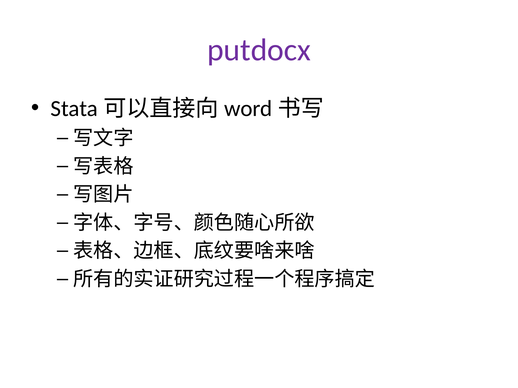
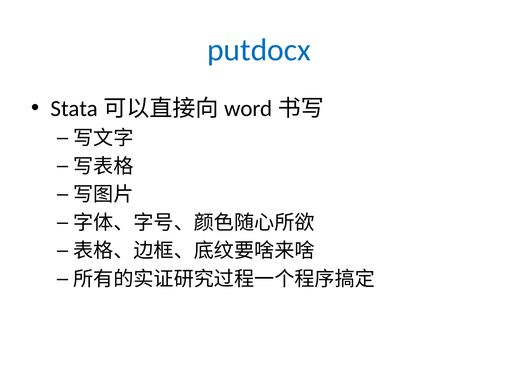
putdocx colour: purple -> blue
